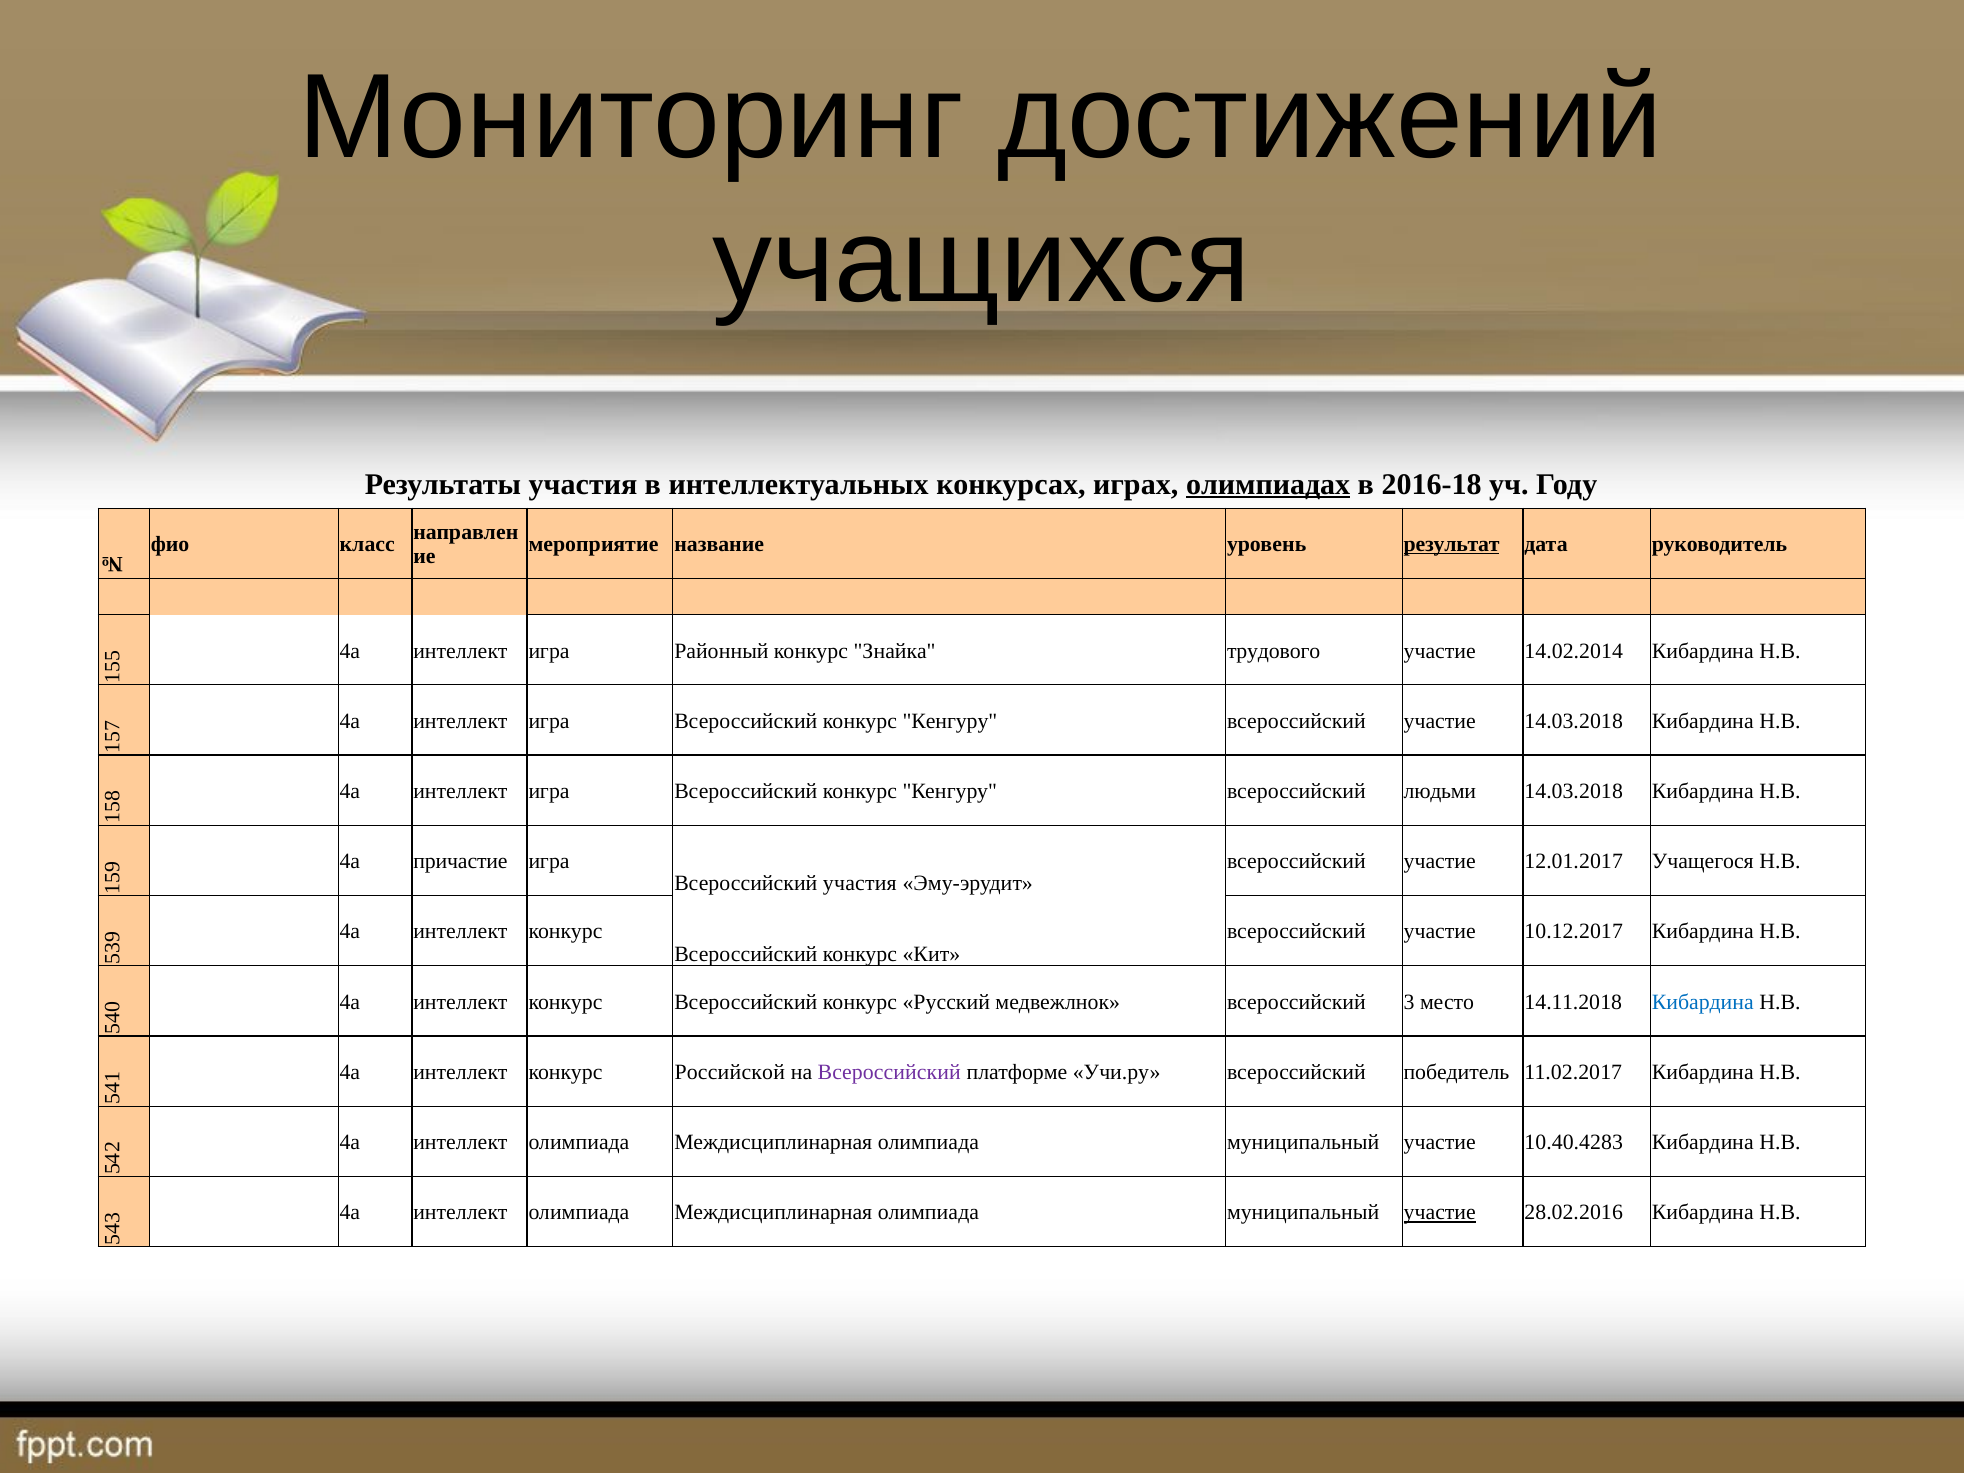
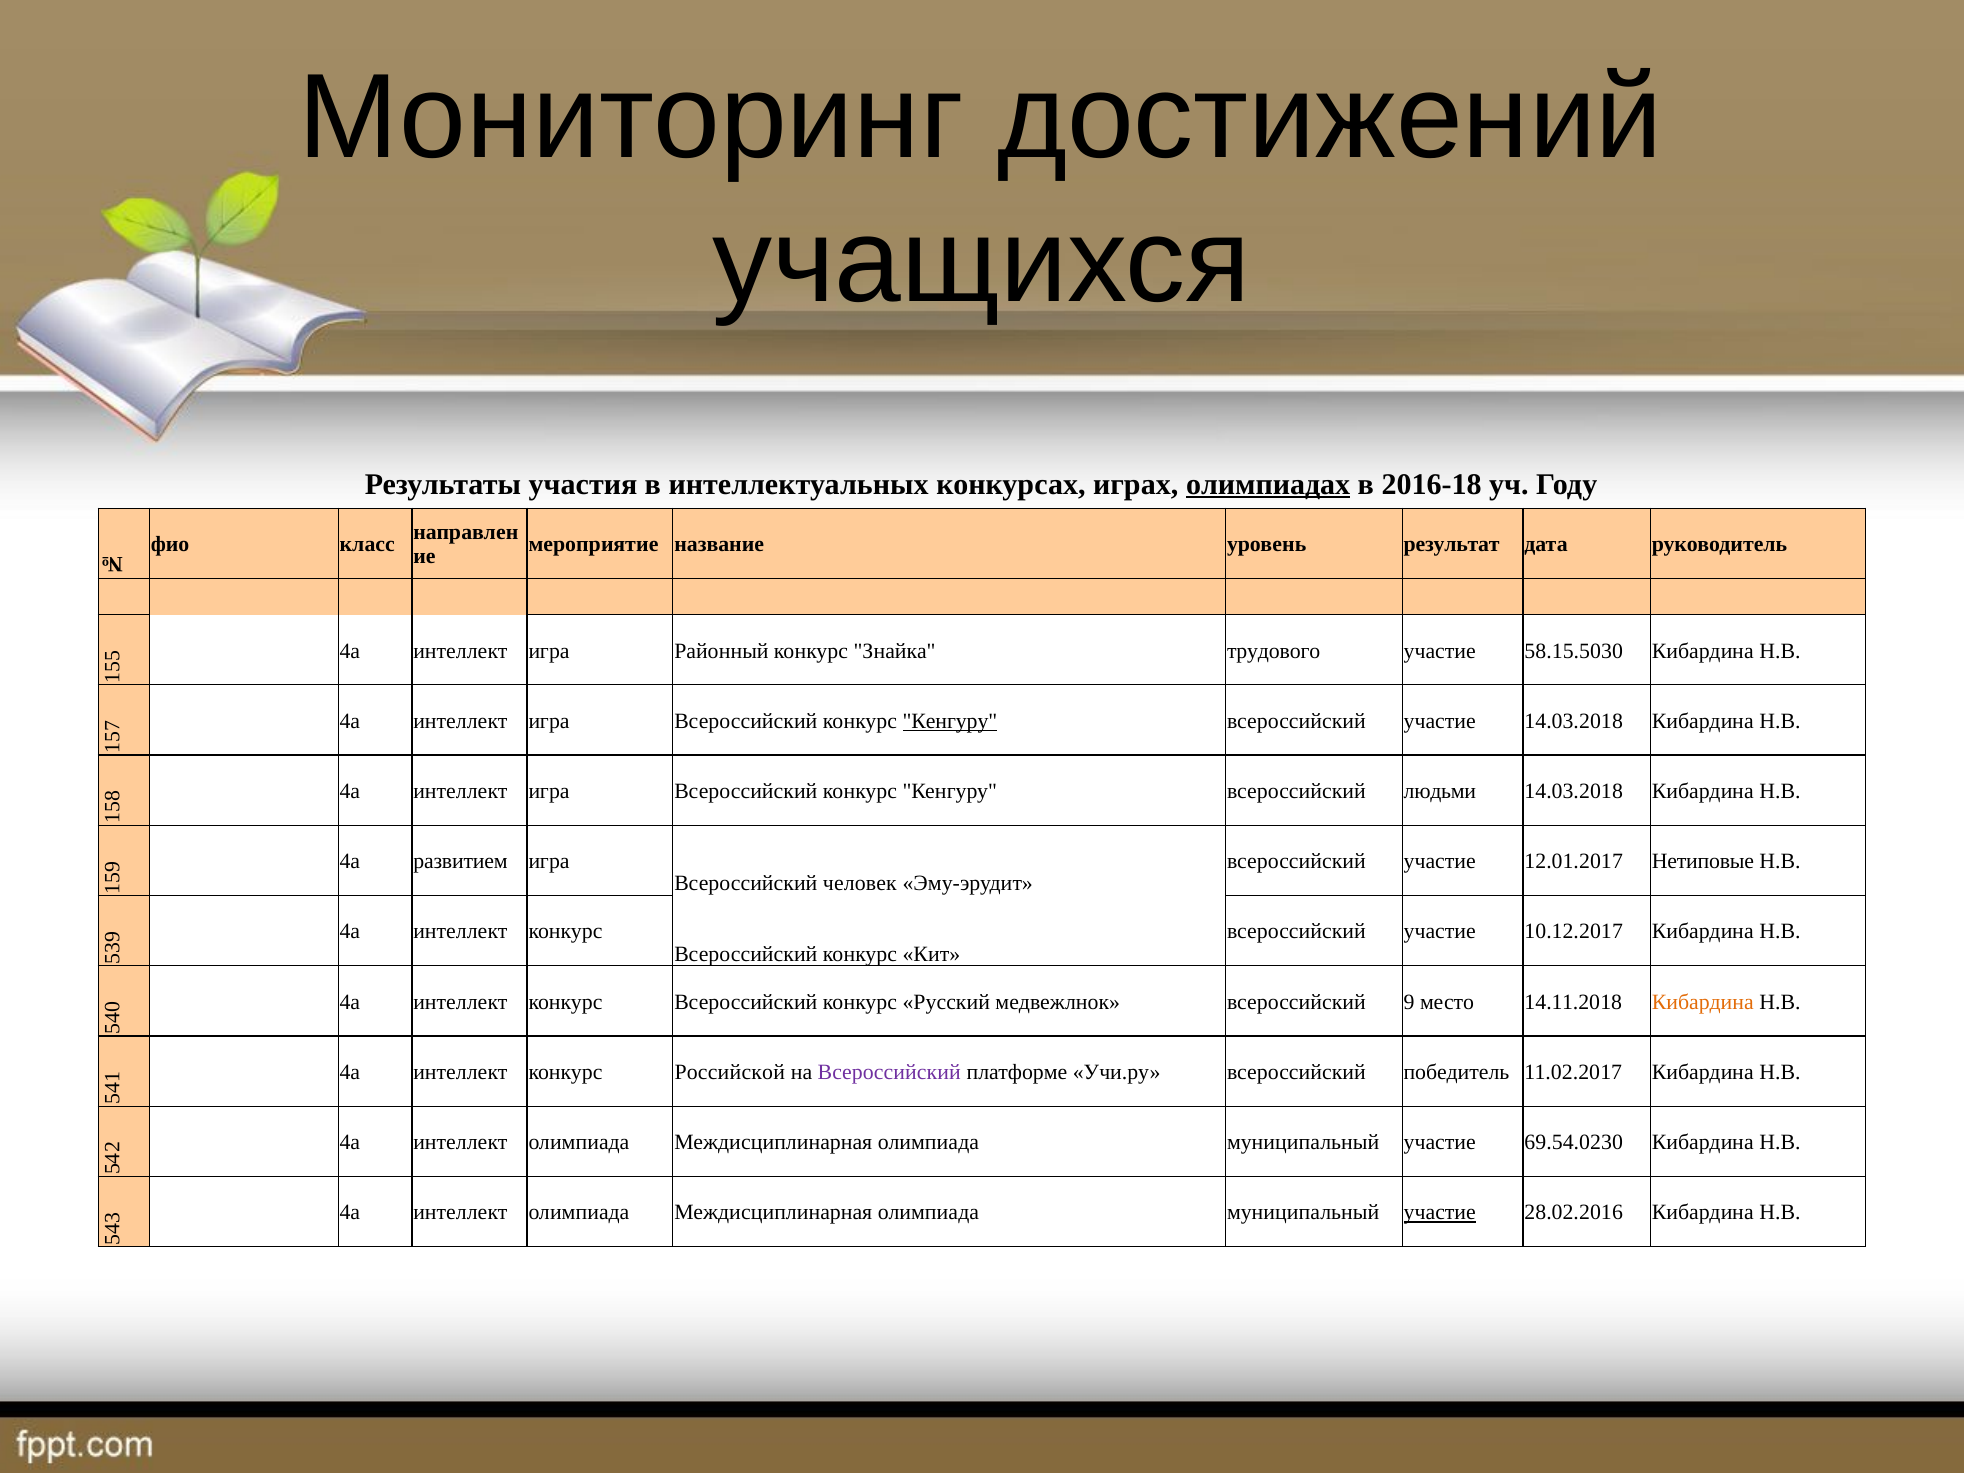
результат underline: present -> none
14.02.2014: 14.02.2014 -> 58.15.5030
Кенгуру at (950, 721) underline: none -> present
Учащегося: Учащегося -> Нетиповые
причастие: причастие -> развитием
Всероссийский участия: участия -> человек
всероссийский 3: 3 -> 9
Кибардина at (1703, 1002) colour: blue -> orange
10.40.4283: 10.40.4283 -> 69.54.0230
